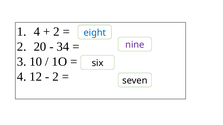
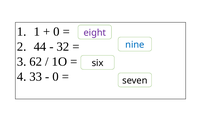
4 at (37, 32): 4 -> 1
2 at (56, 32): 2 -> 0
eight colour: blue -> purple
20: 20 -> 44
34: 34 -> 32
nine colour: purple -> blue
10: 10 -> 62
12: 12 -> 33
2 at (56, 77): 2 -> 0
